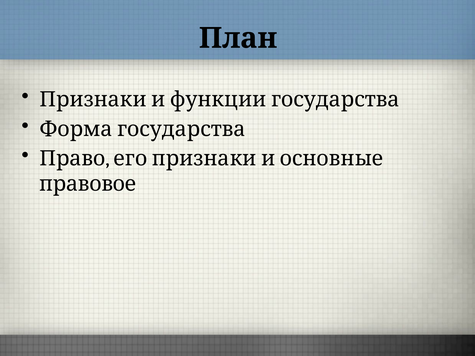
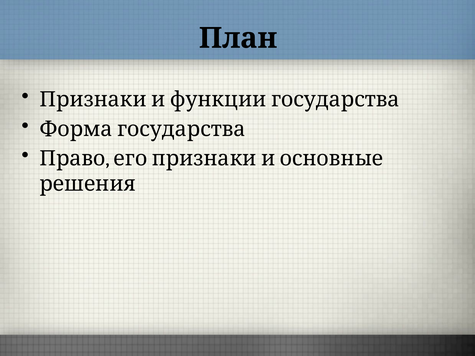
правовое: правовое -> решения
